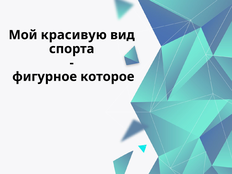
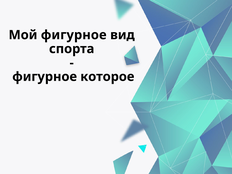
Мой красивую: красивую -> фигурное
